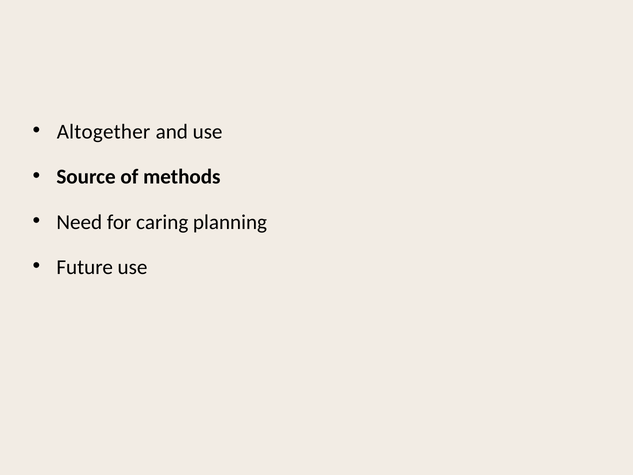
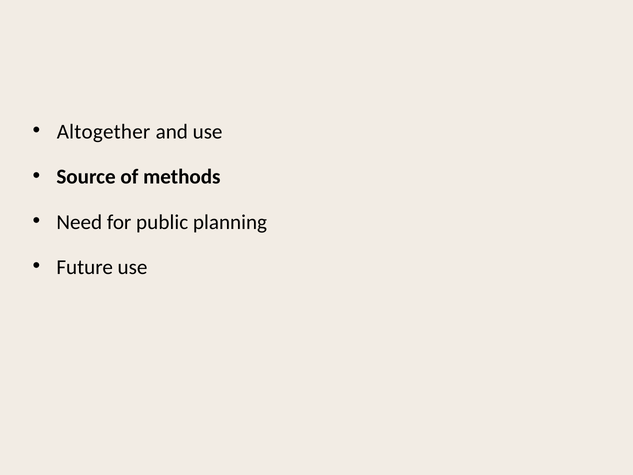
caring: caring -> public
